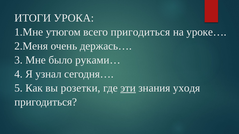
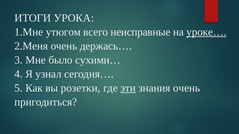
всего пригодиться: пригодиться -> неисправные
уроке… underline: none -> present
руками…: руками… -> сухими…
знания уходя: уходя -> очень
